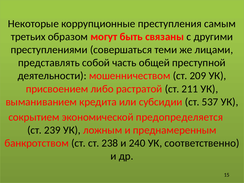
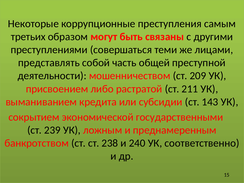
537: 537 -> 143
предопределяется: предопределяется -> государственными
